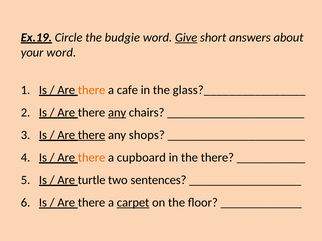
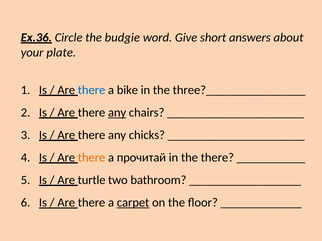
Ex.19: Ex.19 -> Ex.36
Give underline: present -> none
your word: word -> plate
there at (92, 90) colour: orange -> blue
cafe: cafe -> bike
glass?________________: glass?________________ -> three?________________
there at (92, 135) underline: present -> none
shops: shops -> chicks
cupboard: cupboard -> прочитай
sentences: sentences -> bathroom
